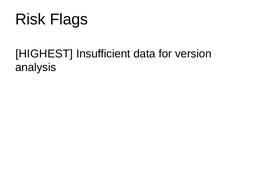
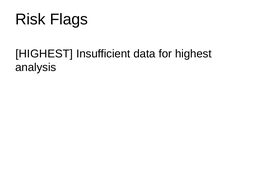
for version: version -> highest
